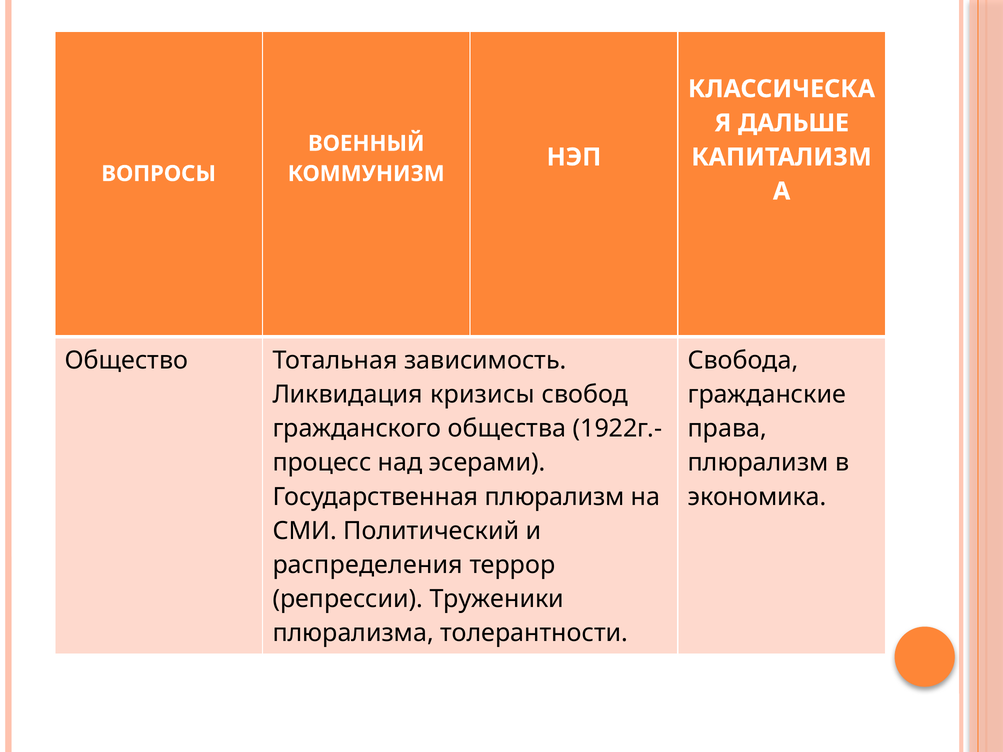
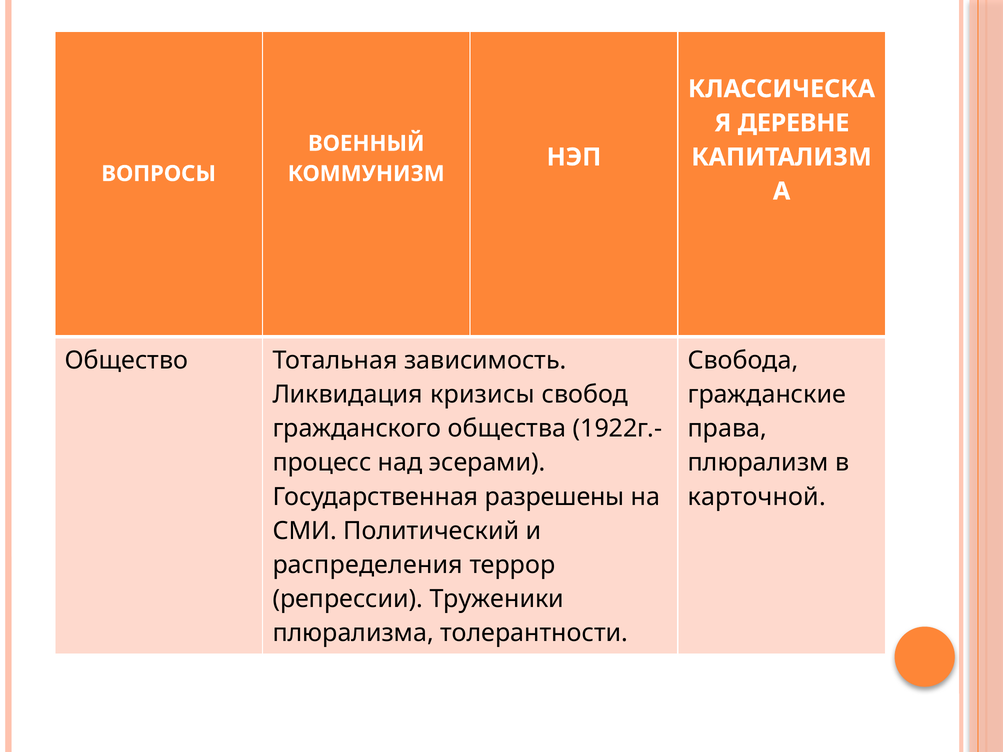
ДАЛЬШЕ: ДАЛЬШЕ -> ДЕРЕВНЕ
Государственная плюрализм: плюрализм -> разрешены
экономика: экономика -> карточной
